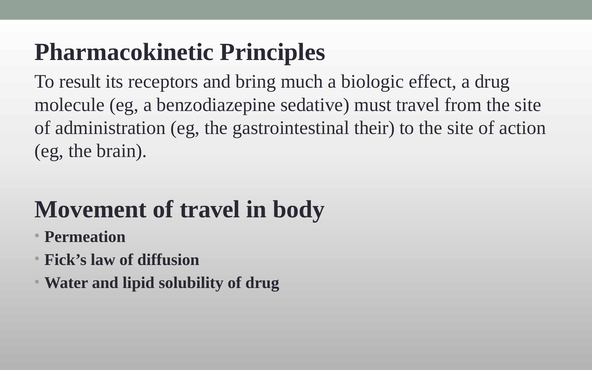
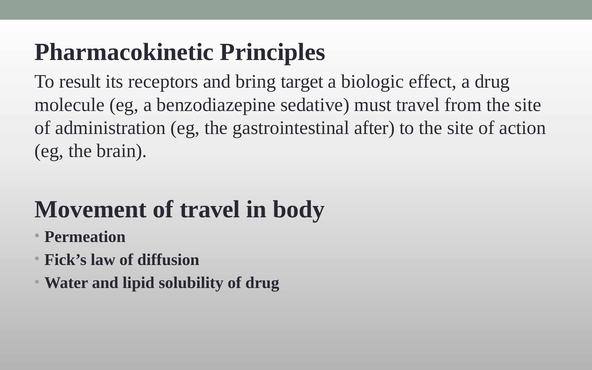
much: much -> target
their: their -> after
